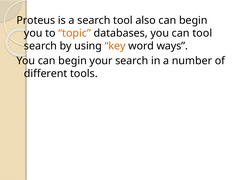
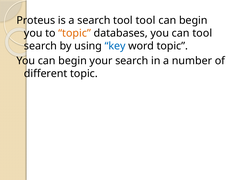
tool also: also -> tool
key colour: orange -> blue
word ways: ways -> topic
different tools: tools -> topic
